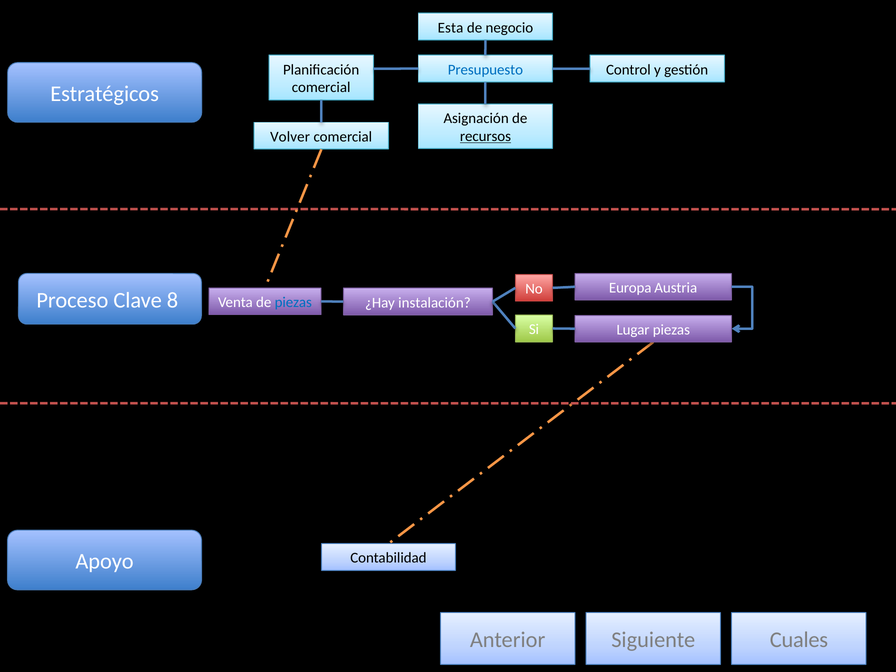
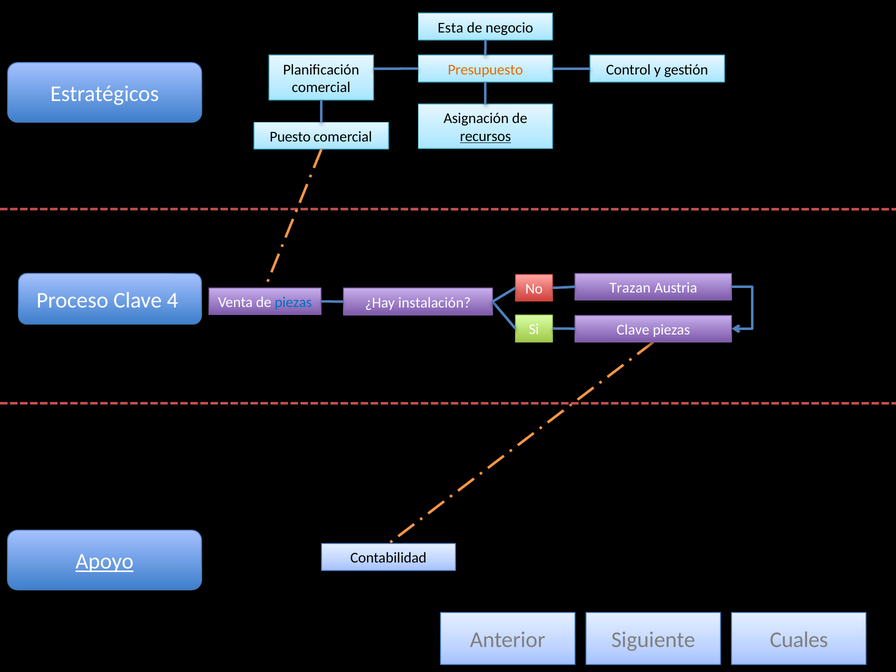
Presupuesto colour: blue -> orange
Volver: Volver -> Puesto
Europa: Europa -> Trazan
8: 8 -> 4
Lugar at (633, 330): Lugar -> Clave
Apoyo underline: none -> present
